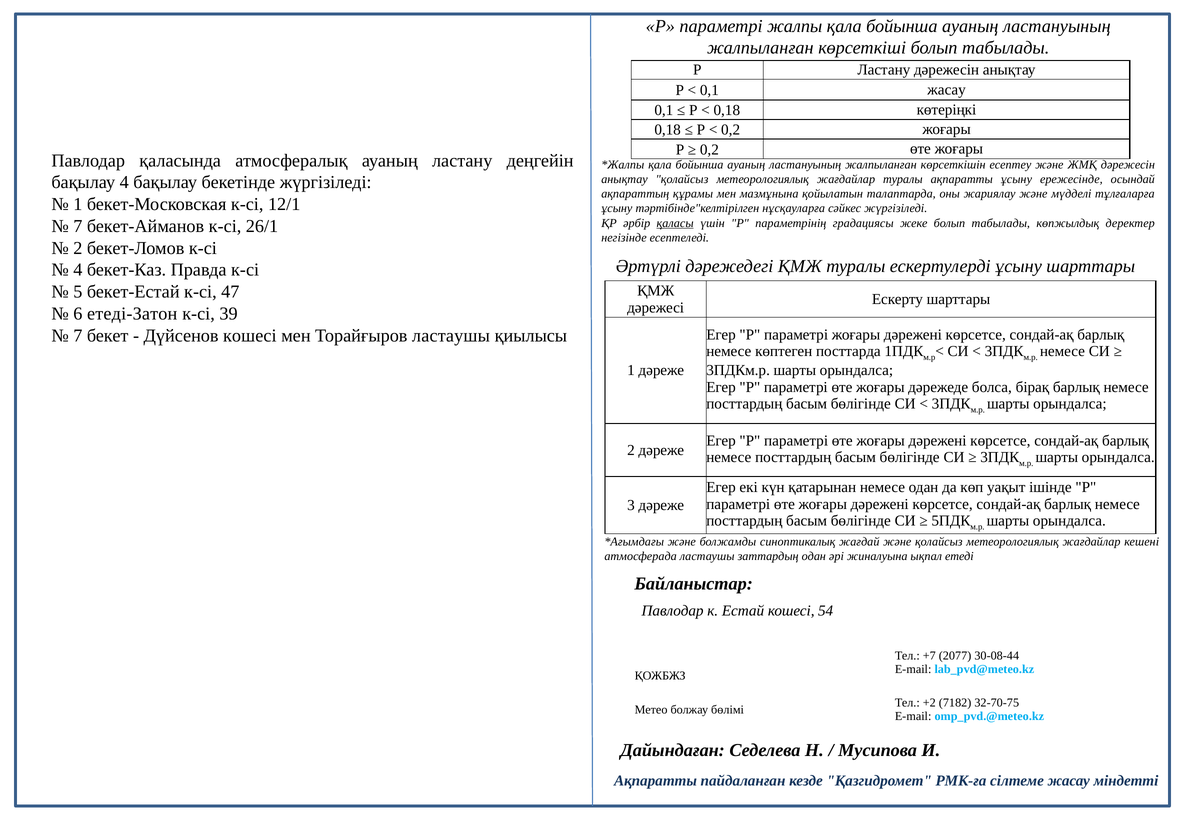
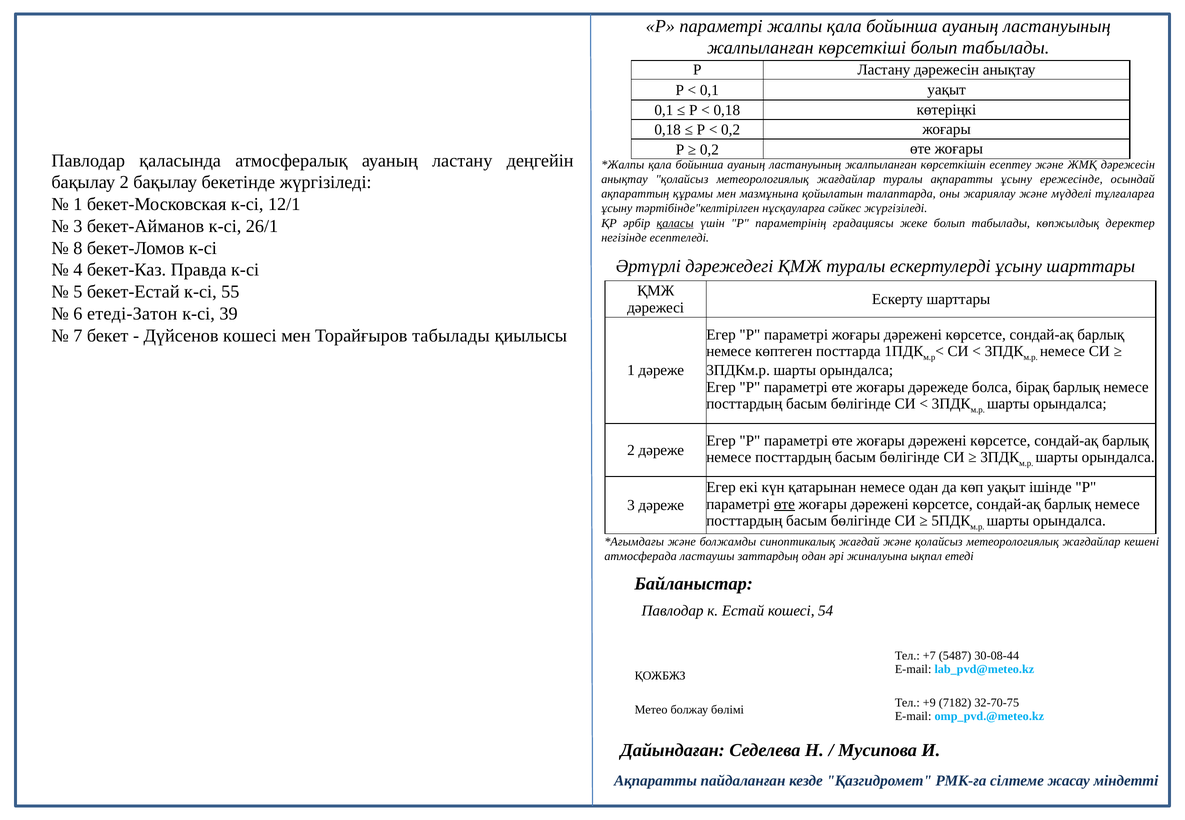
0,1 жасау: жасау -> уақыт
бақылау 4: 4 -> 2
7 at (78, 226): 7 -> 3
2 at (78, 248): 2 -> 8
47: 47 -> 55
Торайғыров ластаушы: ластаушы -> табылады
өте at (784, 504) underline: none -> present
2077: 2077 -> 5487
+2: +2 -> +9
